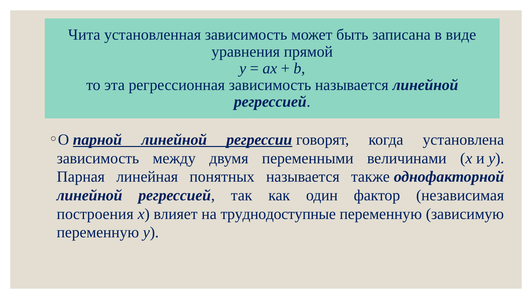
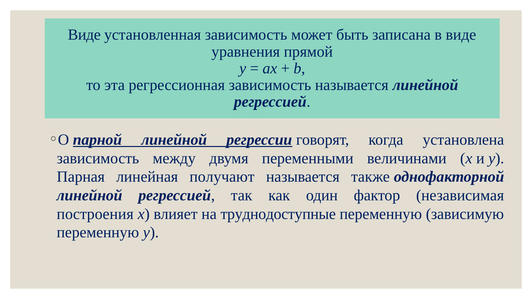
Чита at (84, 35): Чита -> Виде
понятных: понятных -> получают
